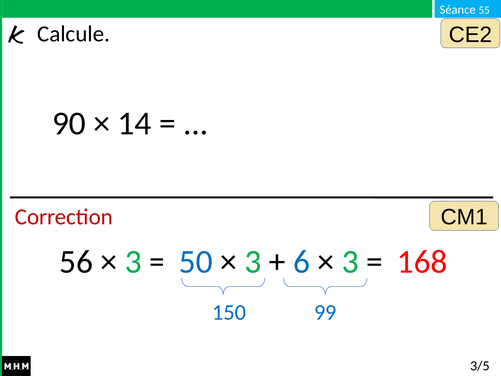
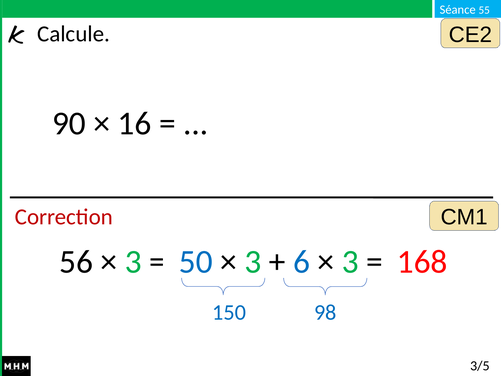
14: 14 -> 16
99: 99 -> 98
